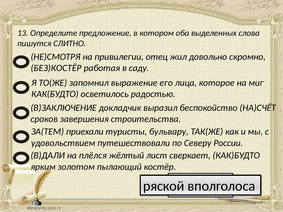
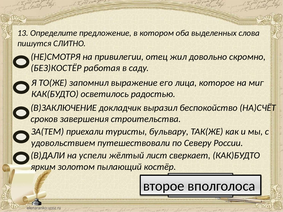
плёлся: плёлся -> успели
ряской: ряской -> второе
